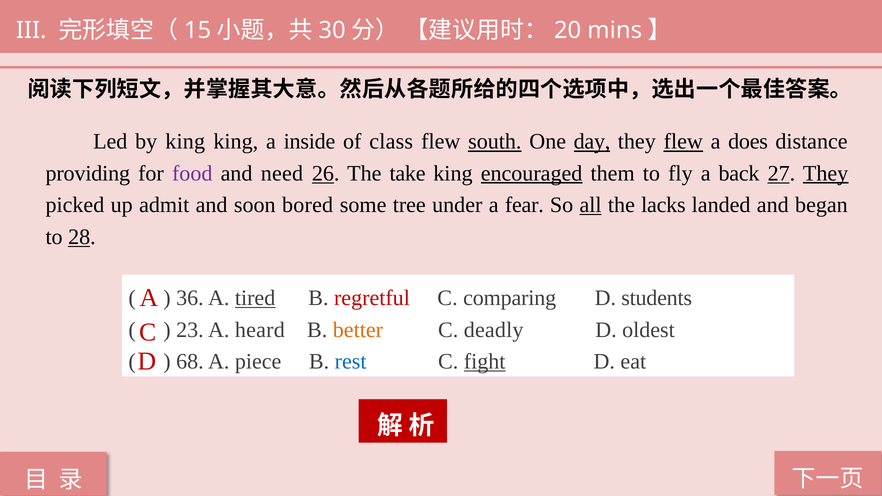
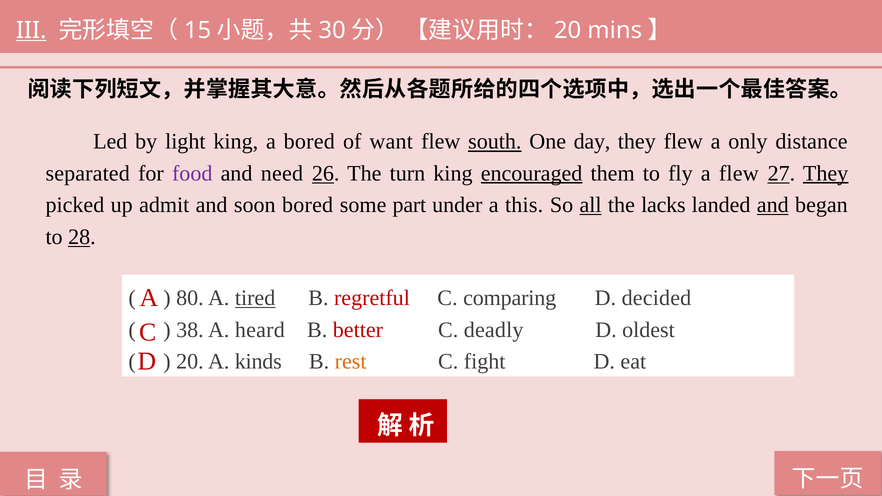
III underline: none -> present
by king: king -> light
a inside: inside -> bored
class: class -> want
day underline: present -> none
flew at (683, 142) underline: present -> none
does: does -> only
providing: providing -> separated
take: take -> turn
a back: back -> flew
tree: tree -> part
fear: fear -> this
and at (773, 205) underline: none -> present
36: 36 -> 80
students: students -> decided
23: 23 -> 38
better colour: orange -> red
68 at (190, 362): 68 -> 20
piece: piece -> kinds
rest colour: blue -> orange
fight underline: present -> none
